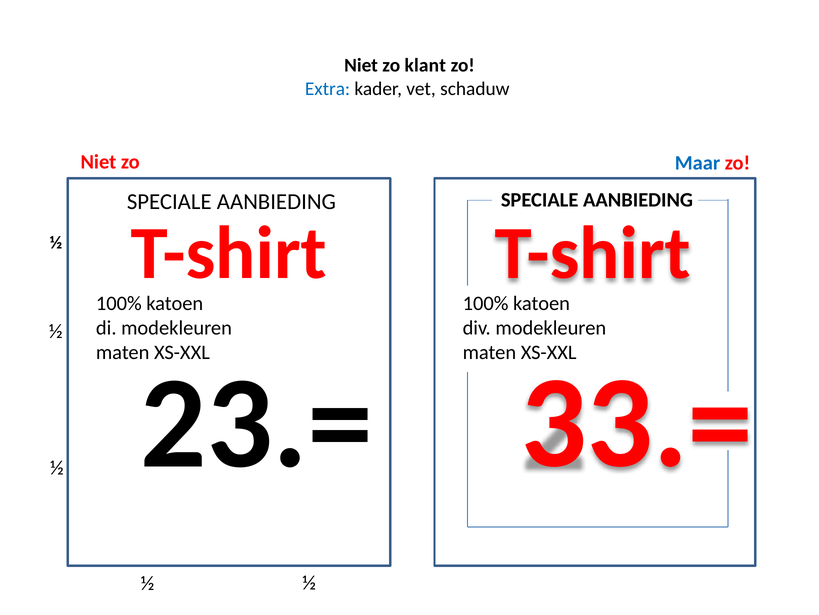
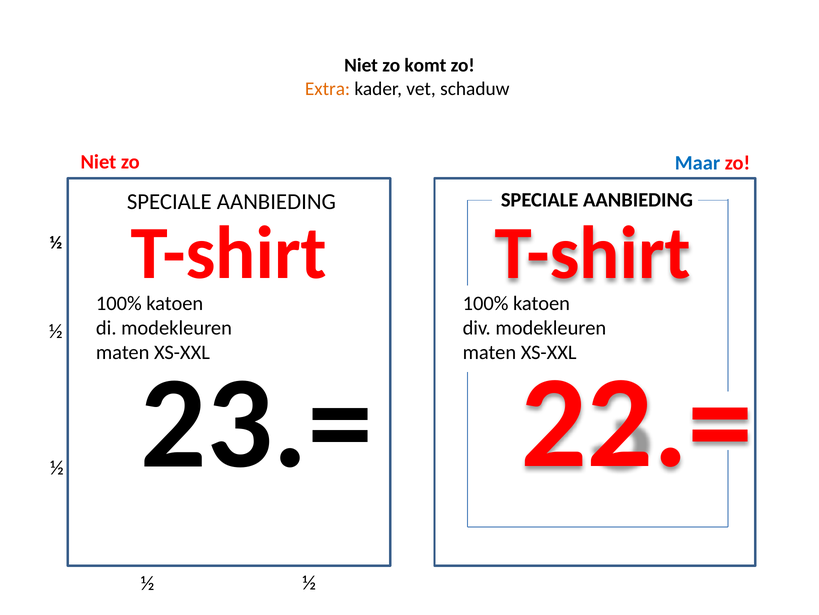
klant: klant -> komt
Extra colour: blue -> orange
33.=: 33.= -> 22.=
